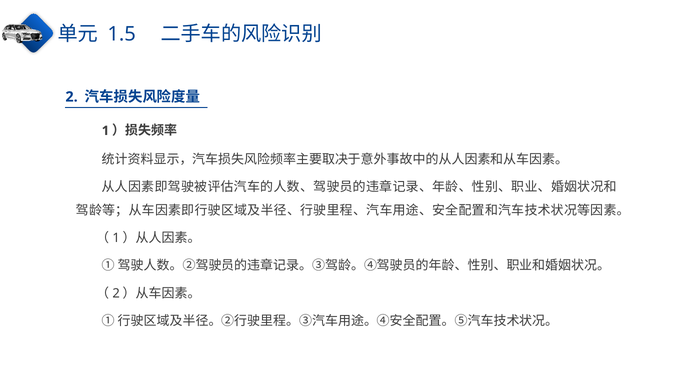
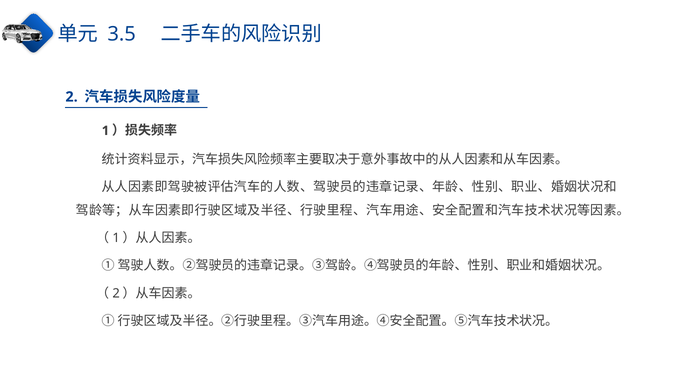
1.5: 1.5 -> 3.5
